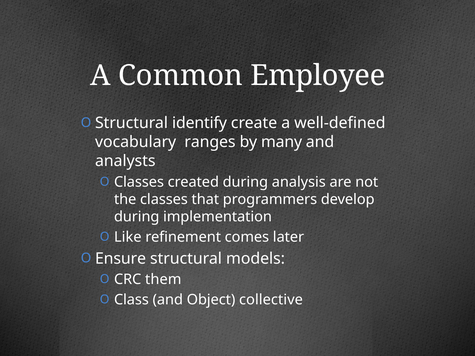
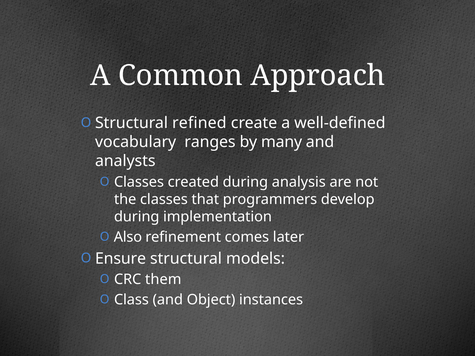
Employee: Employee -> Approach
identify: identify -> refined
Like: Like -> Also
collective: collective -> instances
